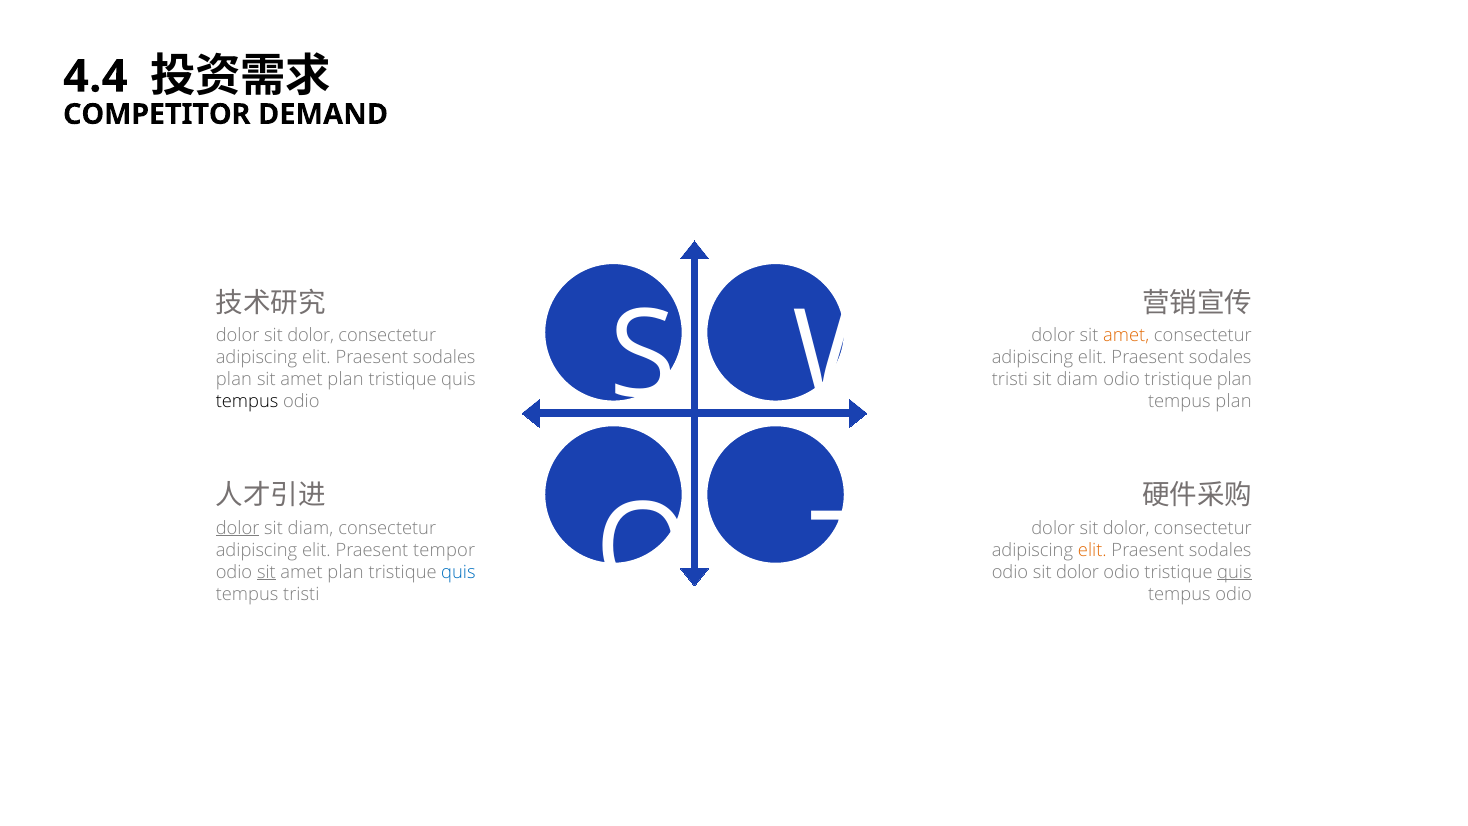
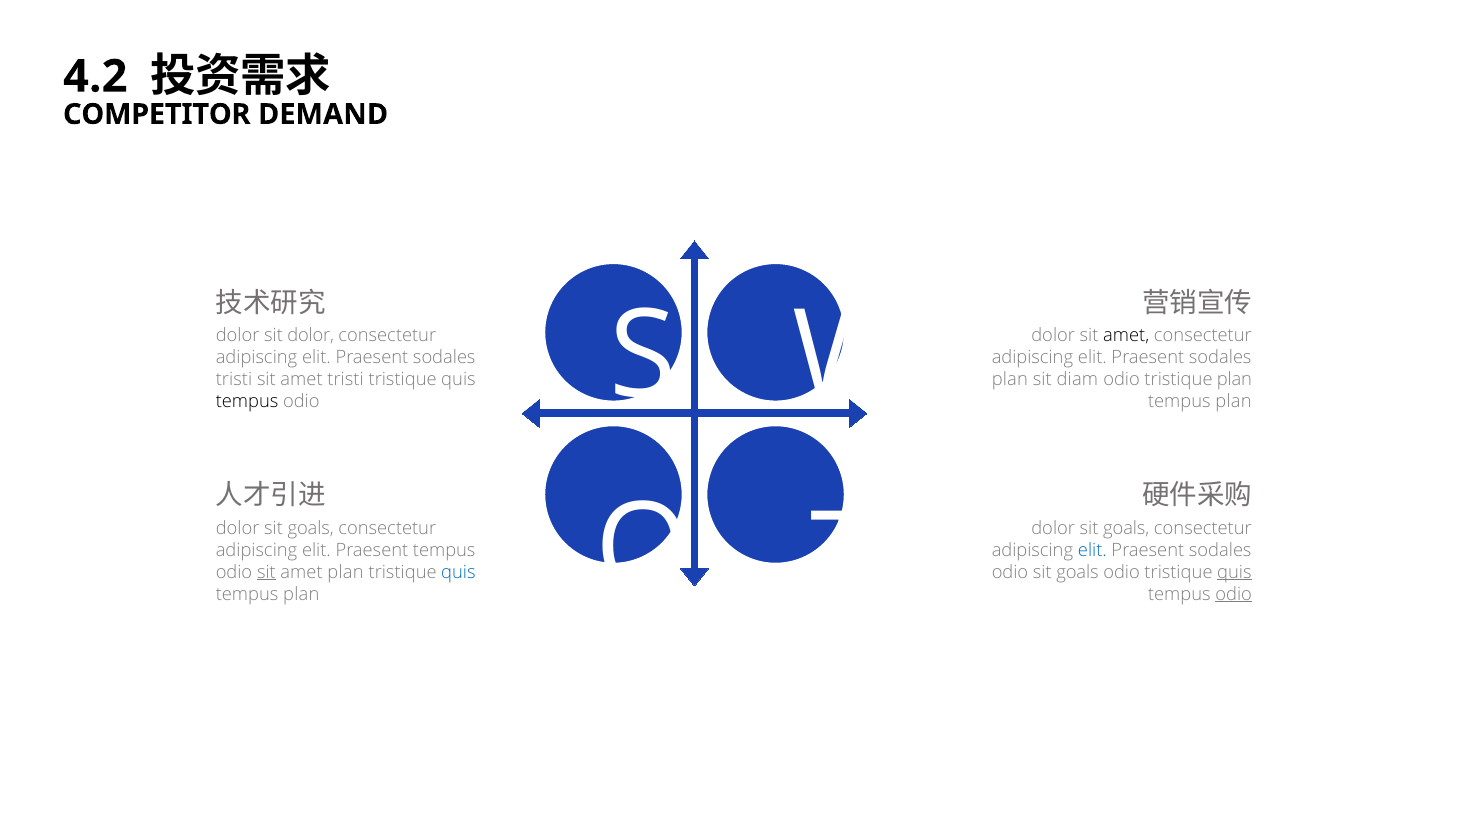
4.4: 4.4 -> 4.2
amet at (1126, 335) colour: orange -> black
plan at (234, 379): plan -> tristi
plan at (346, 379): plan -> tristi
tristi at (1010, 379): tristi -> plan
dolor at (238, 528) underline: present -> none
diam at (311, 528): diam -> goals
dolor at (1126, 528): dolor -> goals
Praesent tempor: tempor -> tempus
elit at (1092, 550) colour: orange -> blue
odio sit dolor: dolor -> goals
tristi at (301, 594): tristi -> plan
odio at (1234, 594) underline: none -> present
